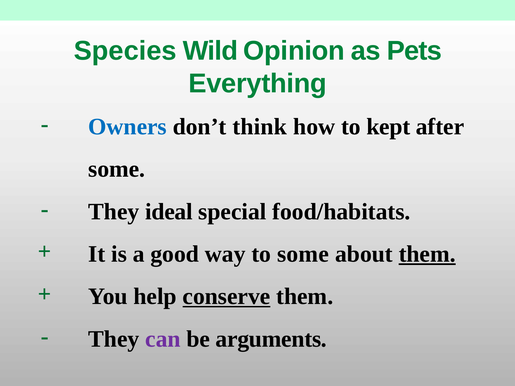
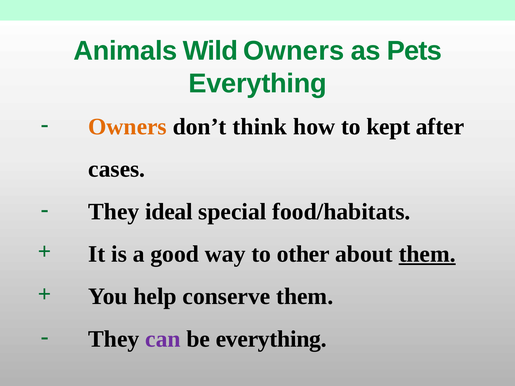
Species: Species -> Animals
Wild Opinion: Opinion -> Owners
Owners at (128, 127) colour: blue -> orange
some at (117, 169): some -> cases
to some: some -> other
conserve underline: present -> none
be arguments: arguments -> everything
